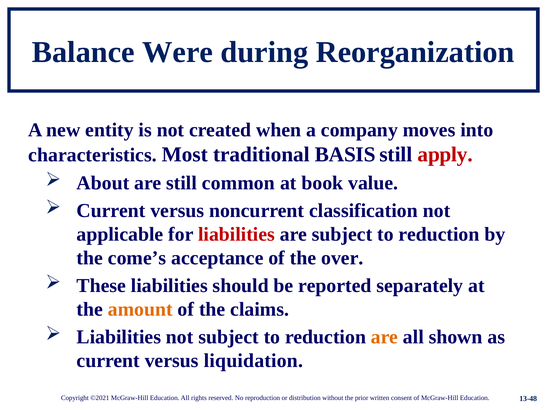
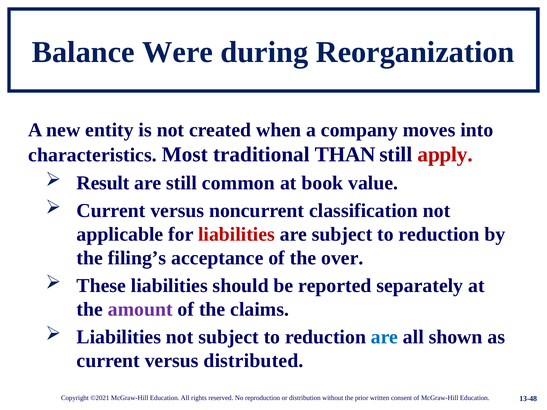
BASIS: BASIS -> THAN
About: About -> Result
come’s: come’s -> filing’s
amount colour: orange -> purple
are at (384, 337) colour: orange -> blue
liquidation: liquidation -> distributed
